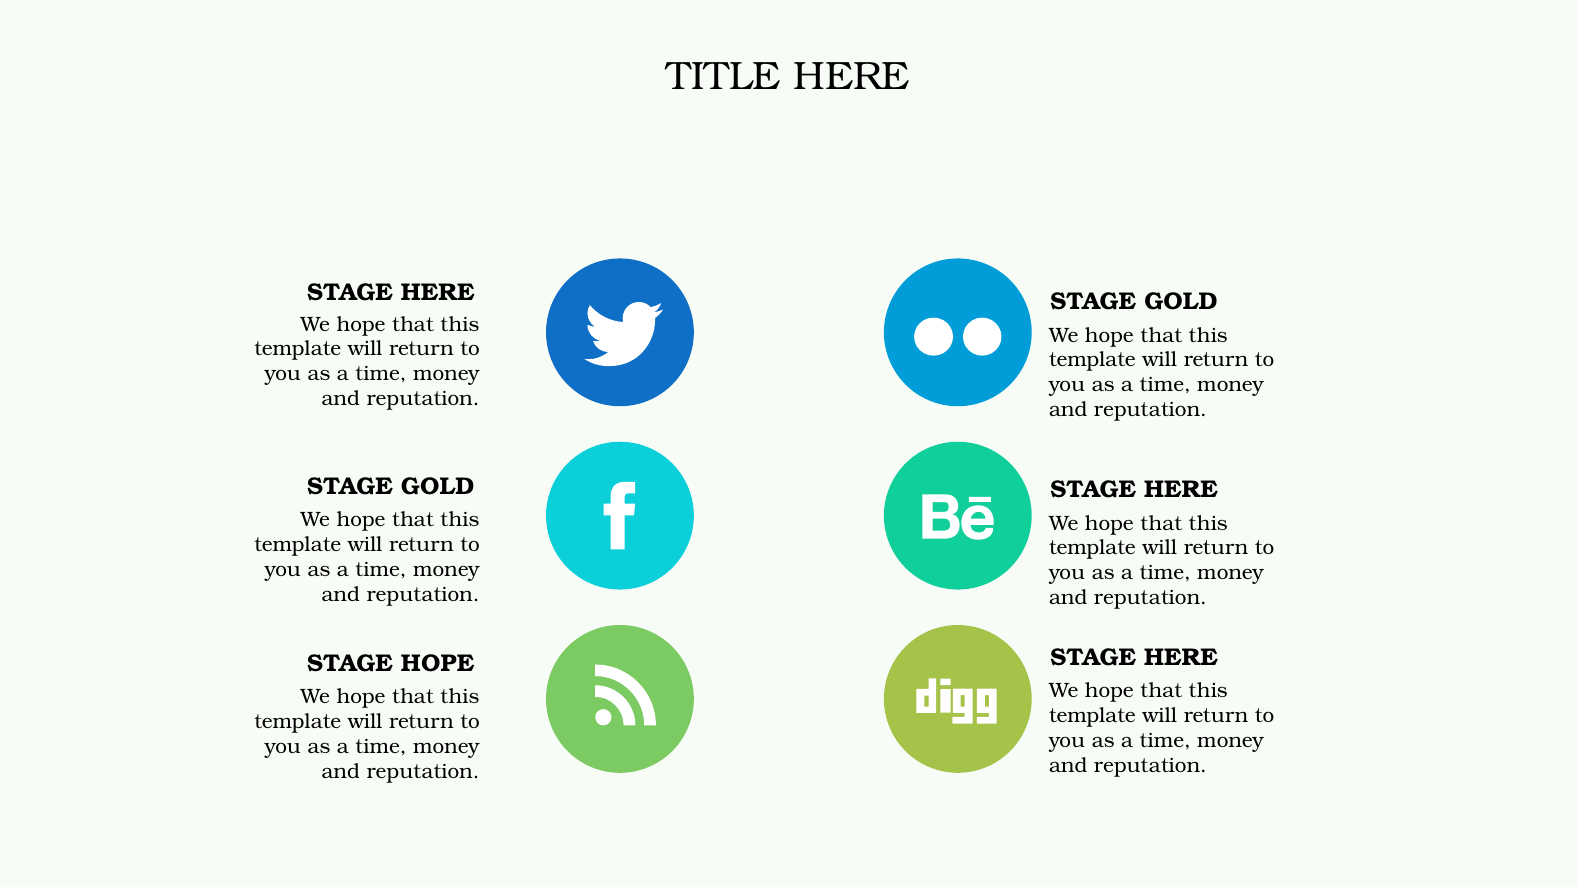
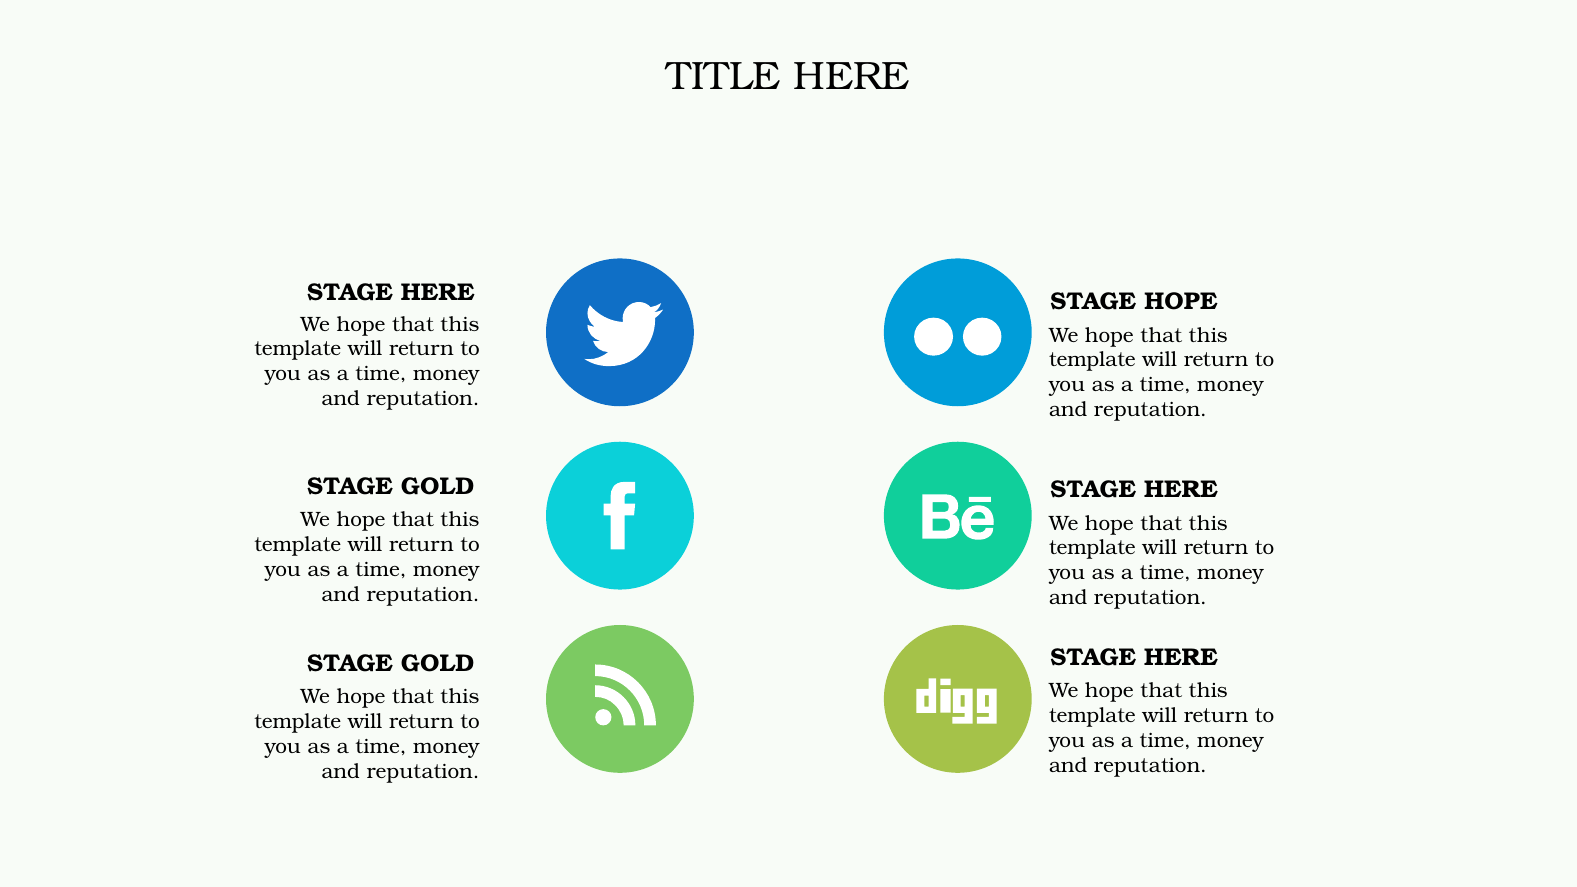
GOLD at (1181, 302): GOLD -> HOPE
HOPE at (438, 663): HOPE -> GOLD
